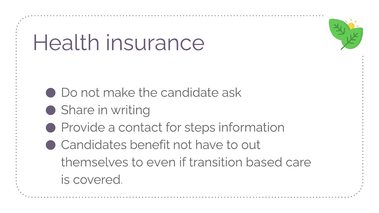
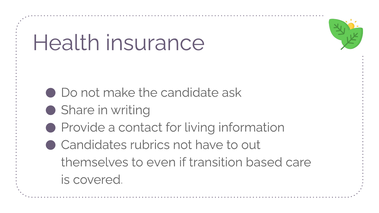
steps: steps -> living
benefit: benefit -> rubrics
